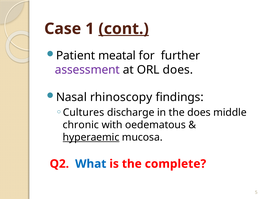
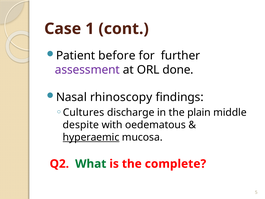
cont underline: present -> none
meatal: meatal -> before
ORL does: does -> done
the does: does -> plain
chronic: chronic -> despite
What colour: blue -> green
